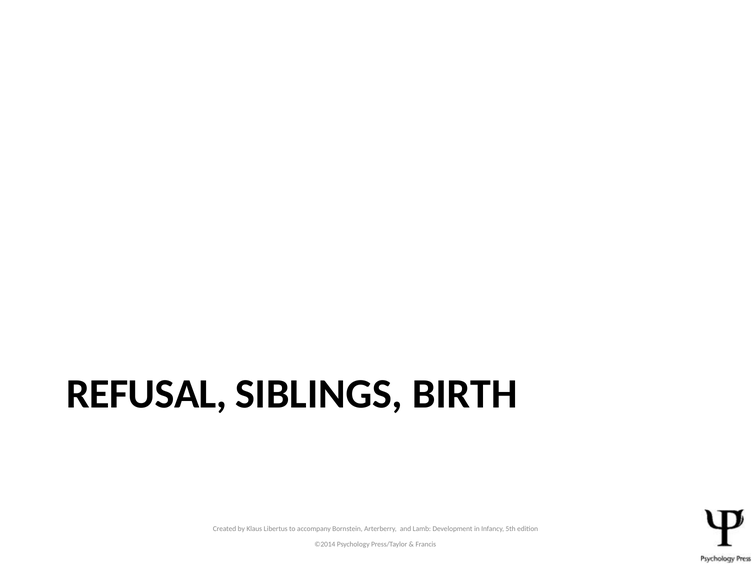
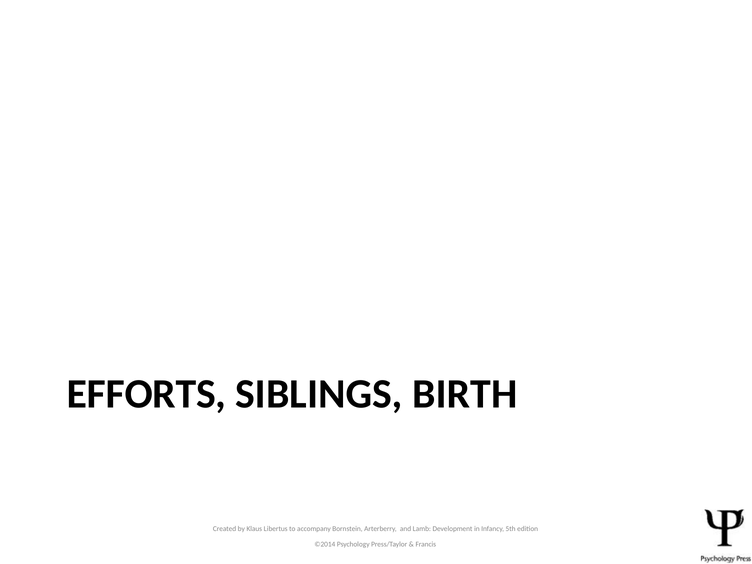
REFUSAL: REFUSAL -> EFFORTS
